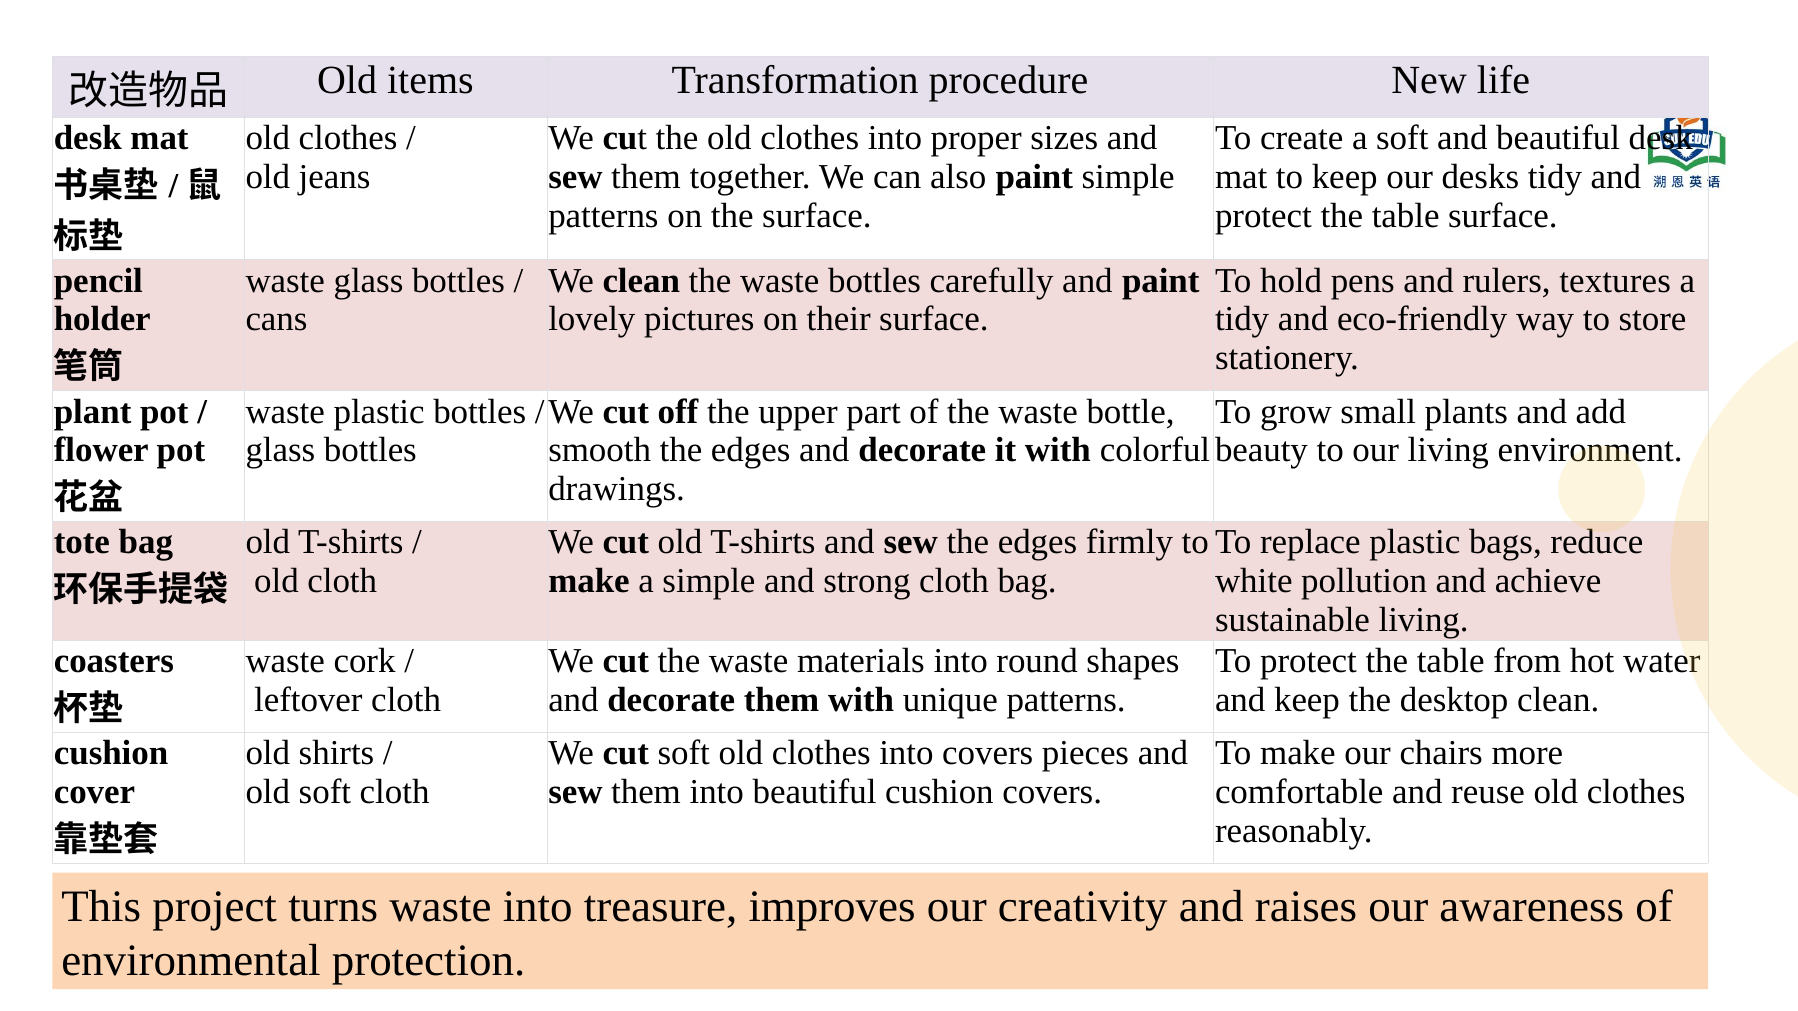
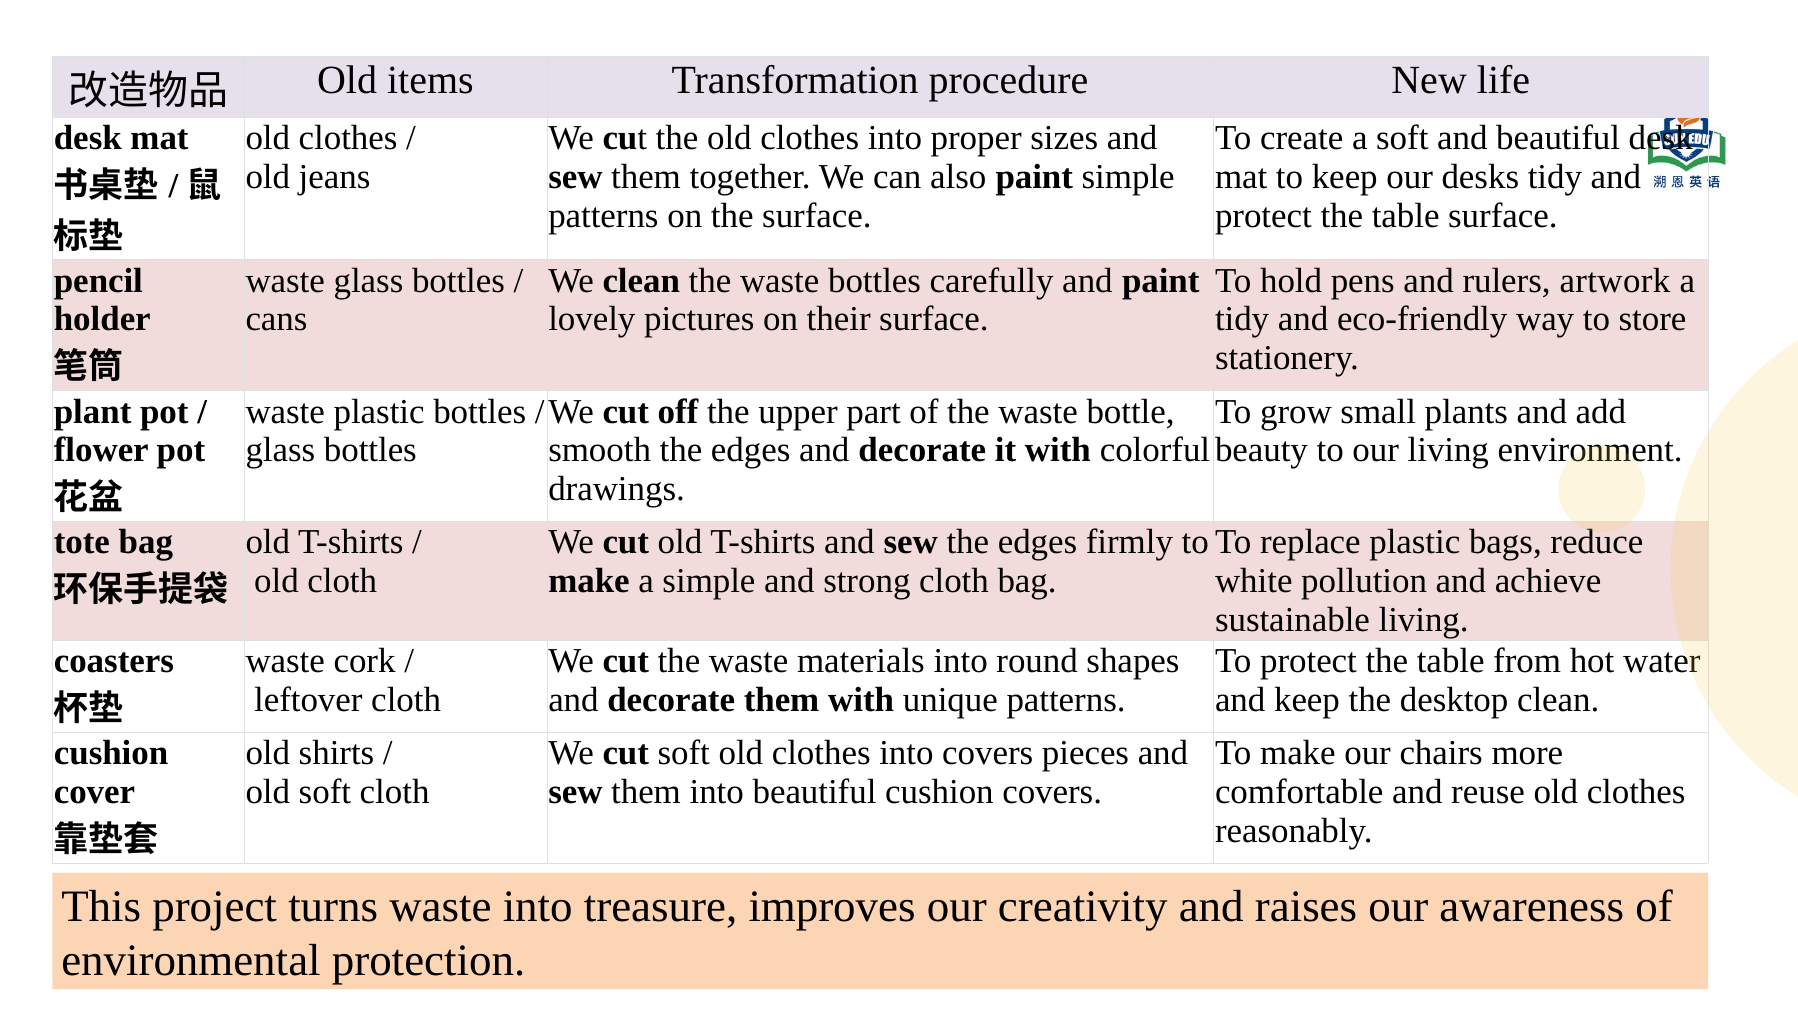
textures: textures -> artwork
